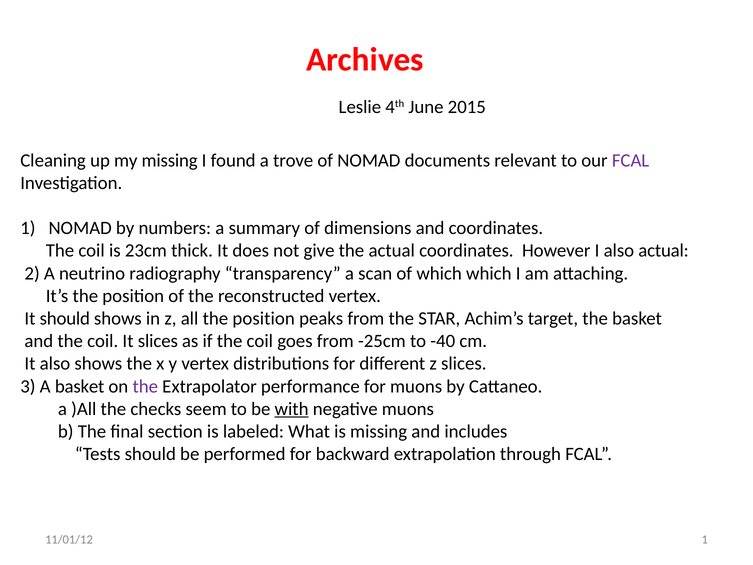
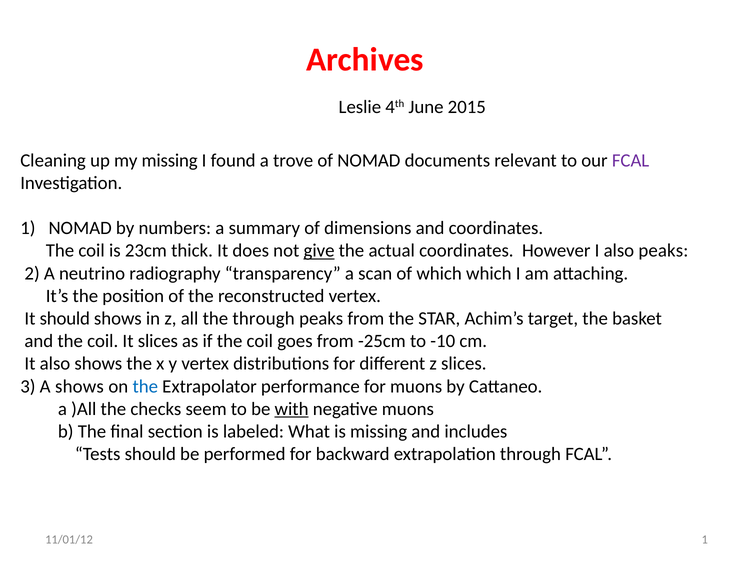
give underline: none -> present
also actual: actual -> peaks
all the position: position -> through
-40: -40 -> -10
A basket: basket -> shows
the at (145, 386) colour: purple -> blue
